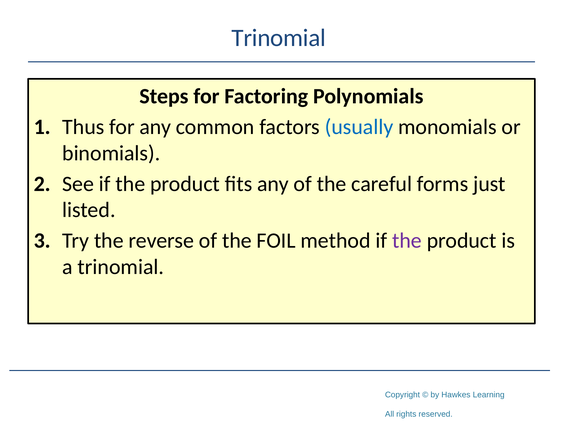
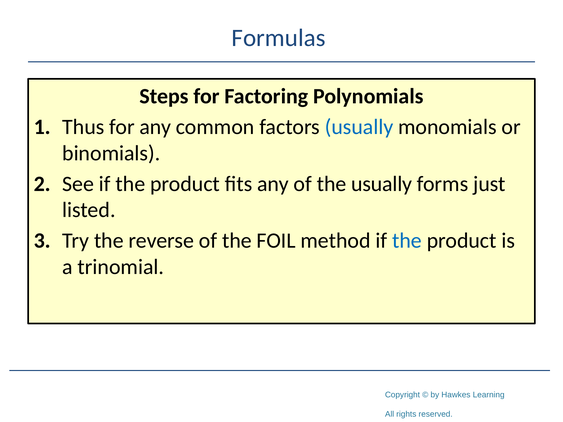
Trinomial at (279, 38): Trinomial -> Formulas
the careful: careful -> usually
the at (407, 241) colour: purple -> blue
